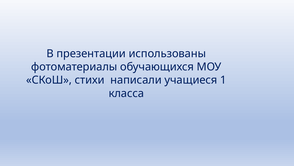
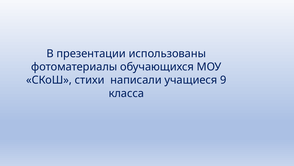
1: 1 -> 9
